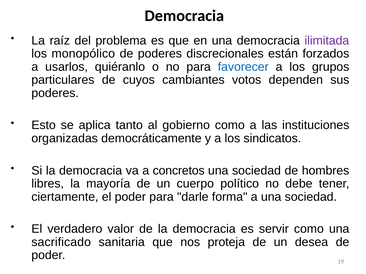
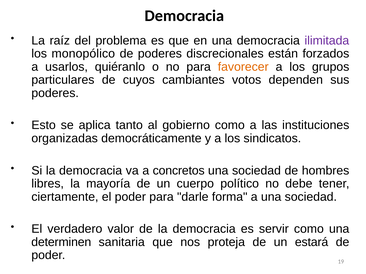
favorecer colour: blue -> orange
sacrificado: sacrificado -> determinen
desea: desea -> estará
